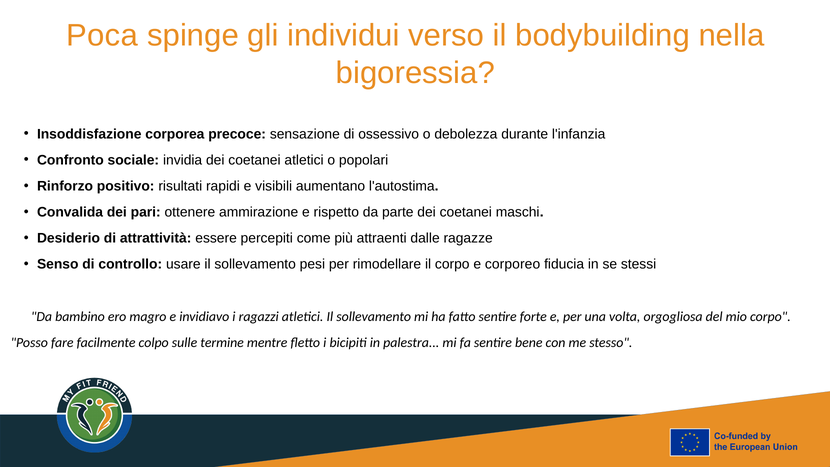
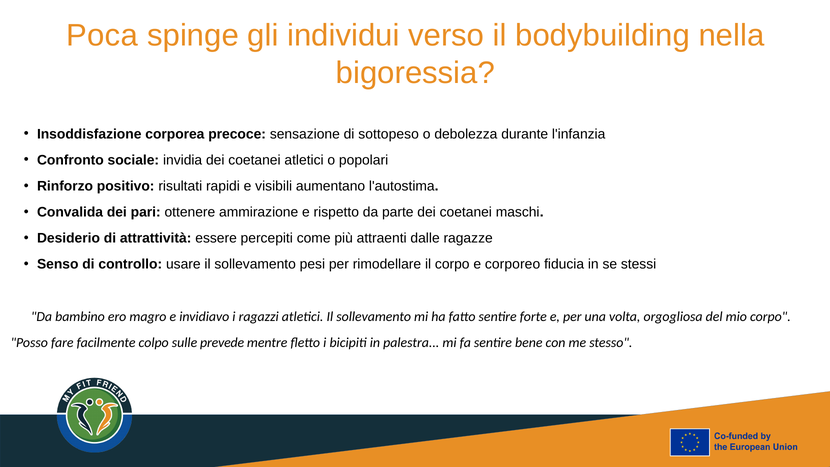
ossessivo: ossessivo -> sottopeso
termine: termine -> prevede
